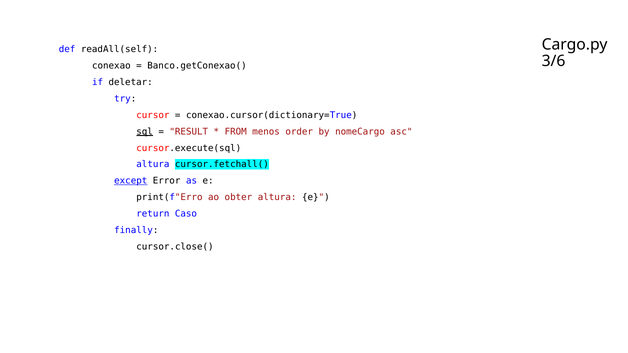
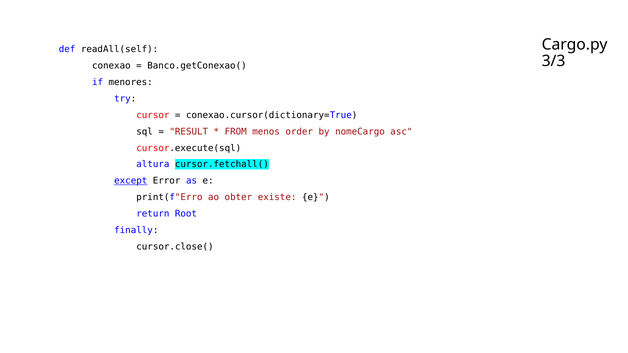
3/6: 3/6 -> 3/3
deletar: deletar -> menores
sql underline: present -> none
obter altura: altura -> existe
Caso: Caso -> Root
